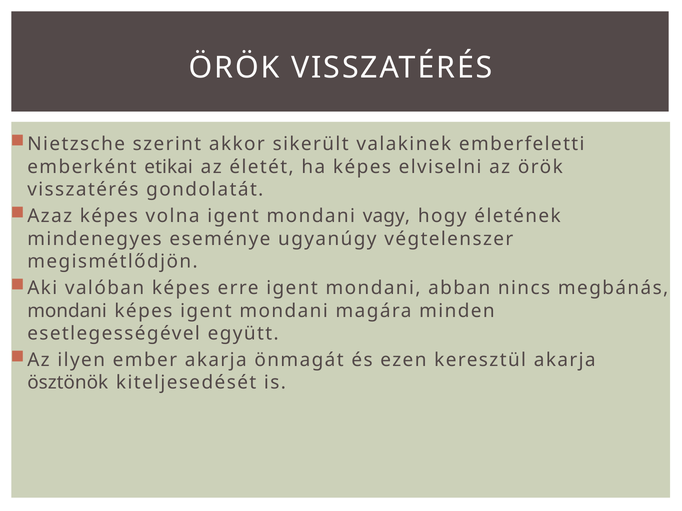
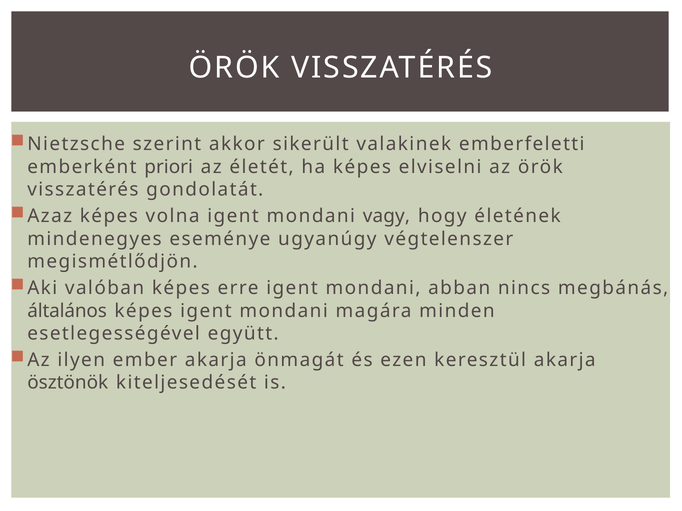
etikai: etikai -> priori
mondani at (67, 311): mondani -> általános
